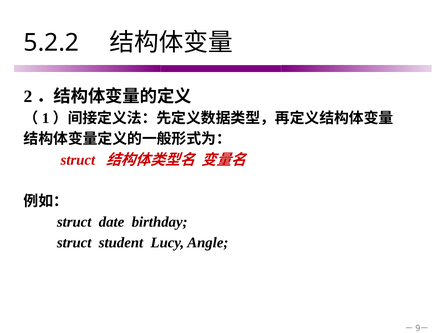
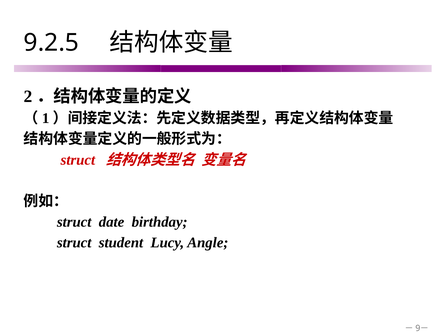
5.2.2: 5.2.2 -> 9.2.5
